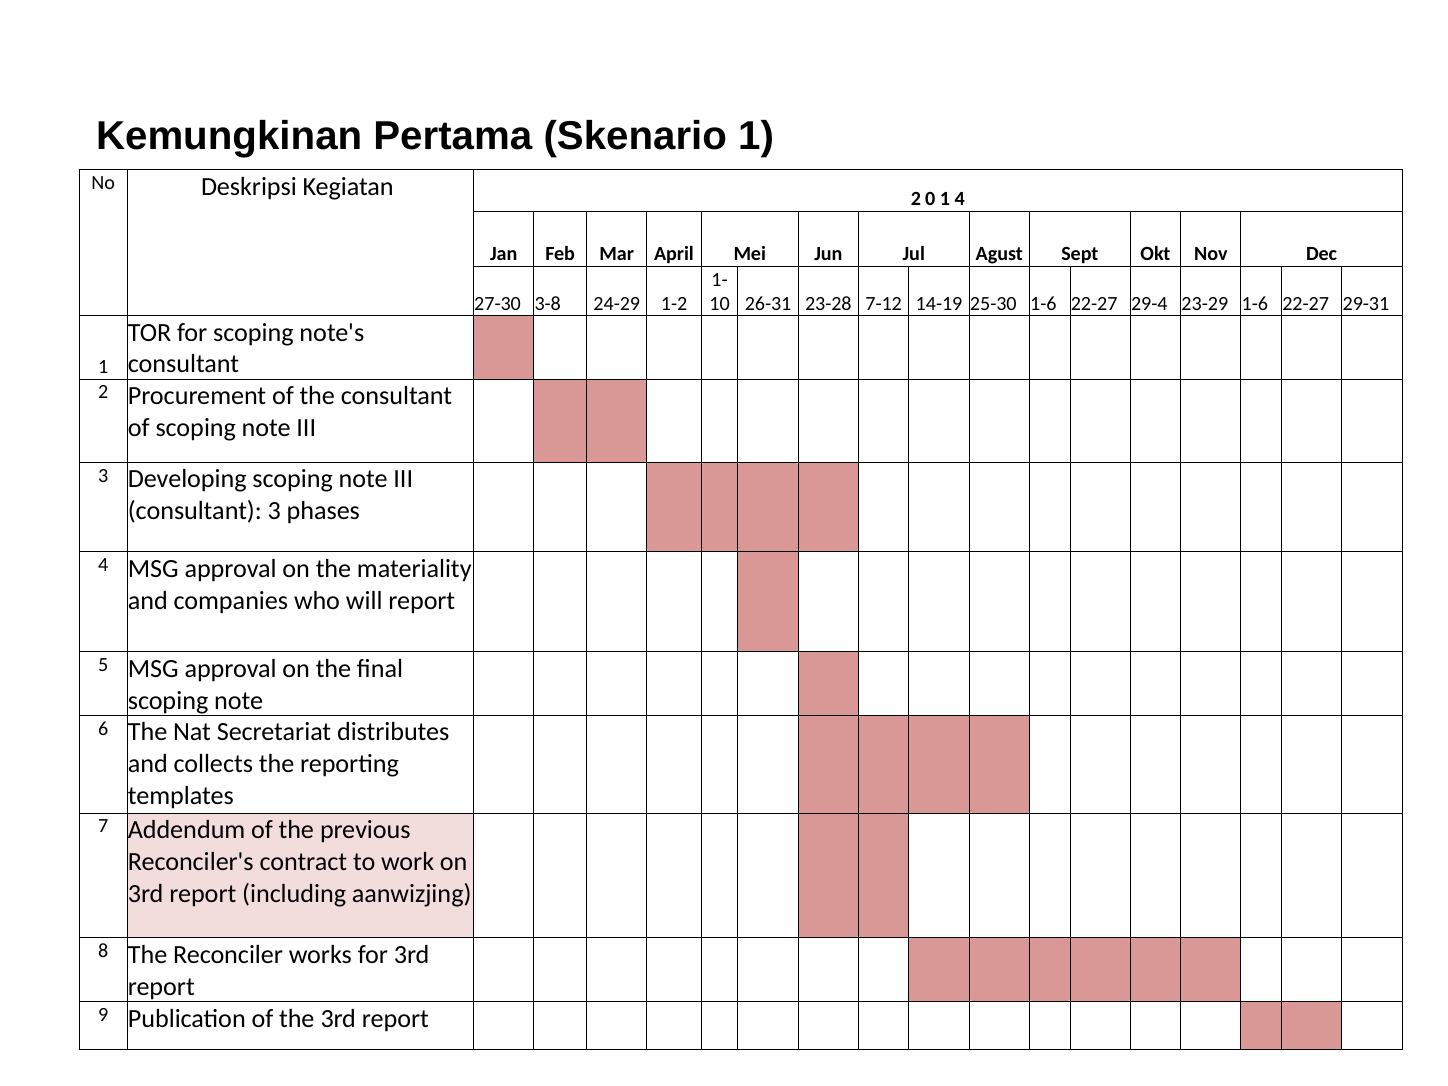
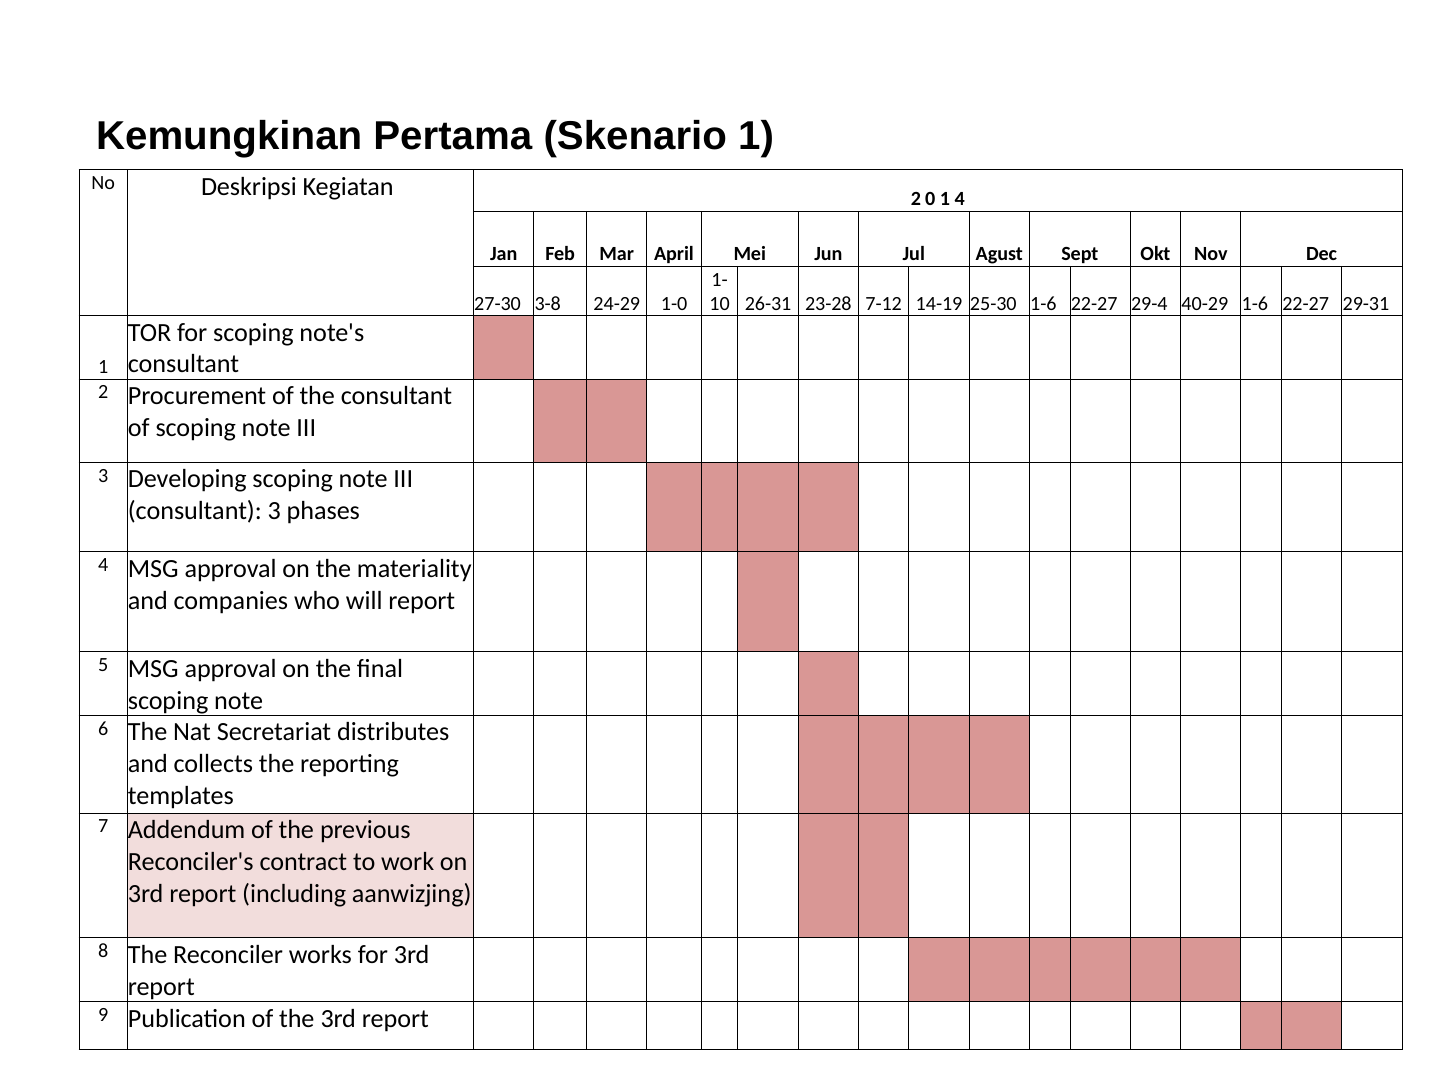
1-2: 1-2 -> 1-0
23-29: 23-29 -> 40-29
